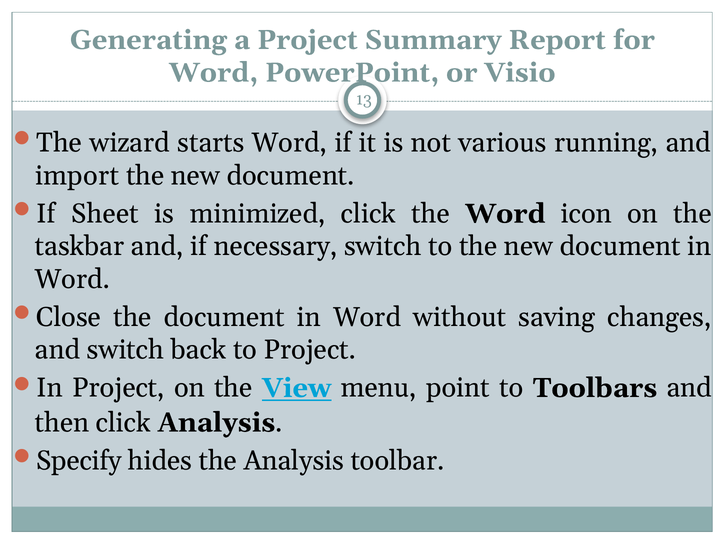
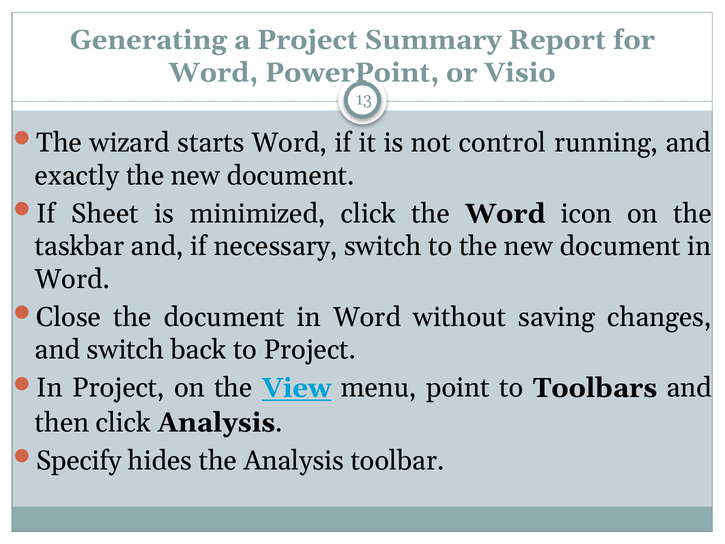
various: various -> control
import: import -> exactly
